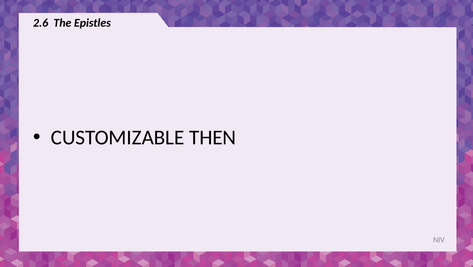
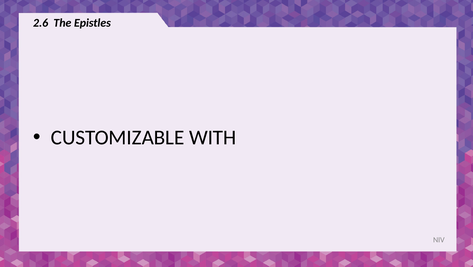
THEN: THEN -> WITH
